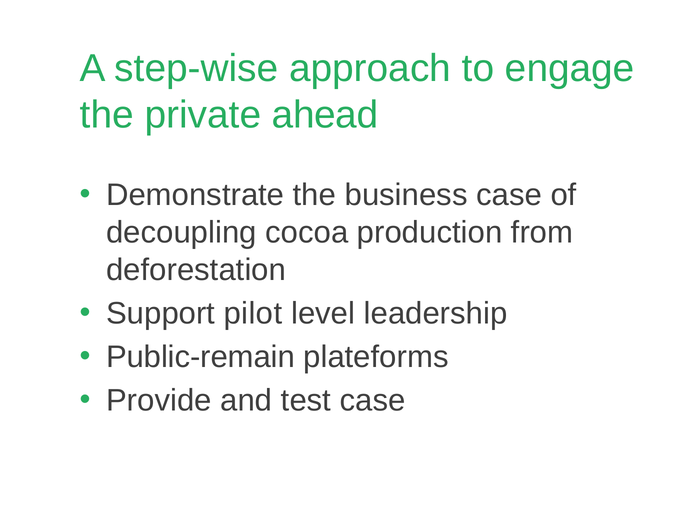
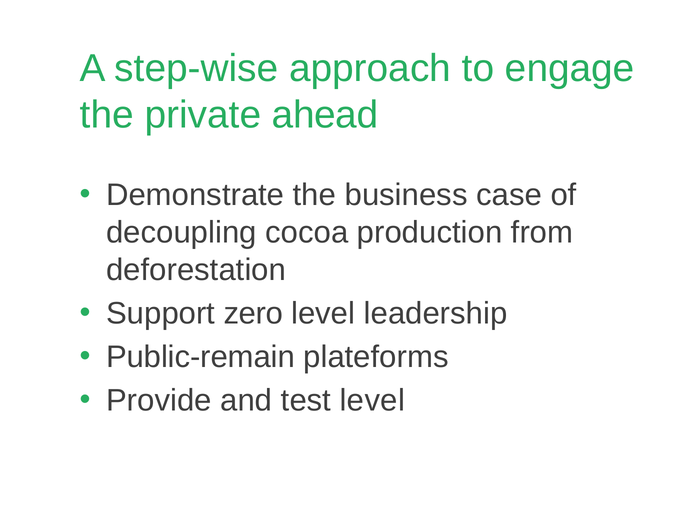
pilot: pilot -> zero
test case: case -> level
